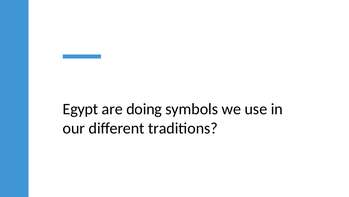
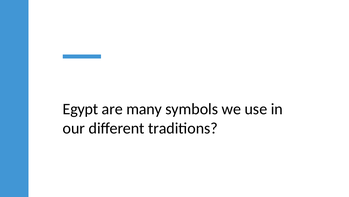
doing: doing -> many
